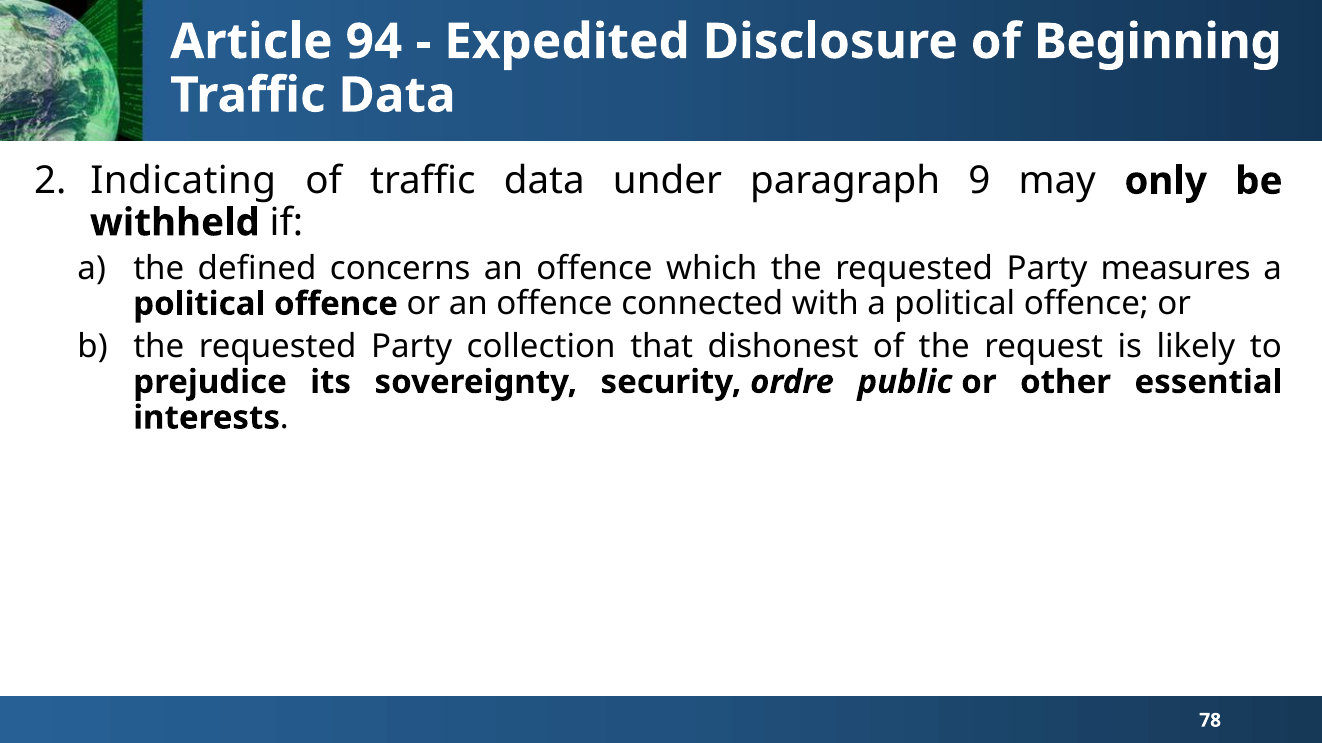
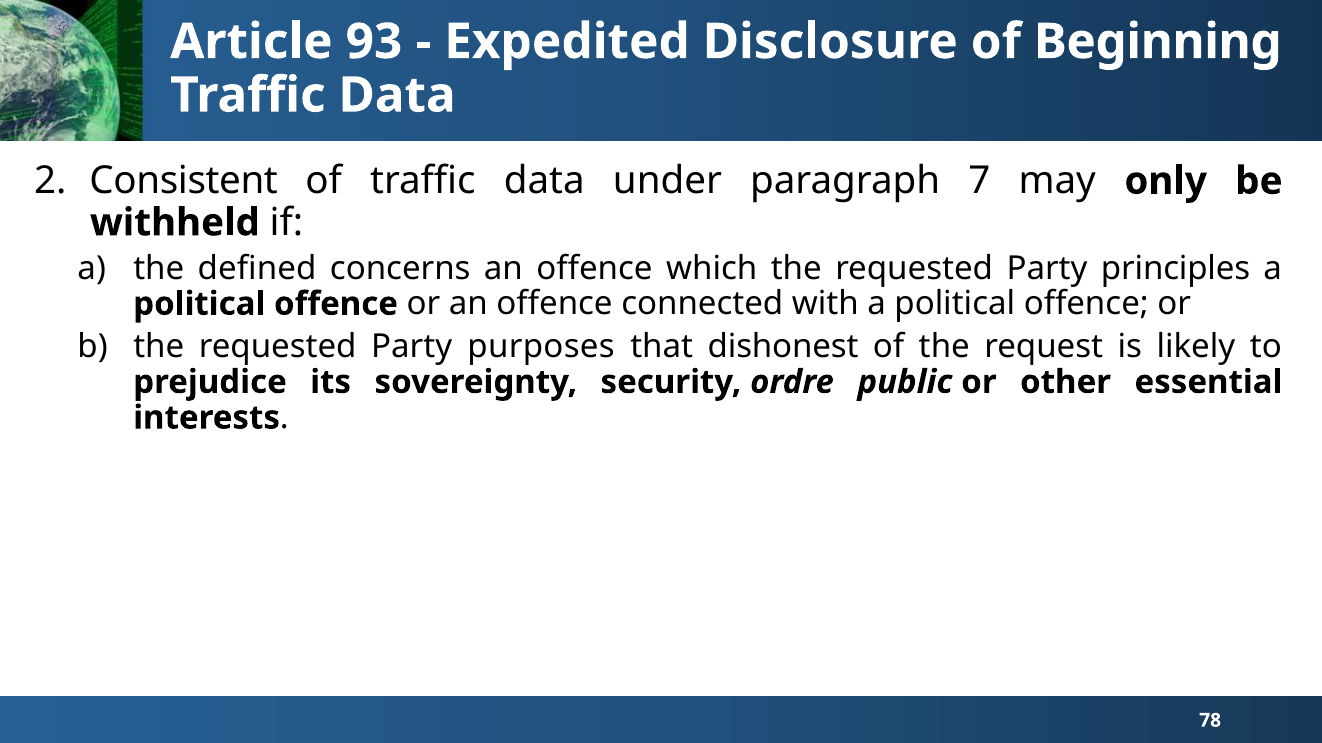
94: 94 -> 93
Indicating: Indicating -> Consistent
9: 9 -> 7
measures: measures -> principles
collection: collection -> purposes
